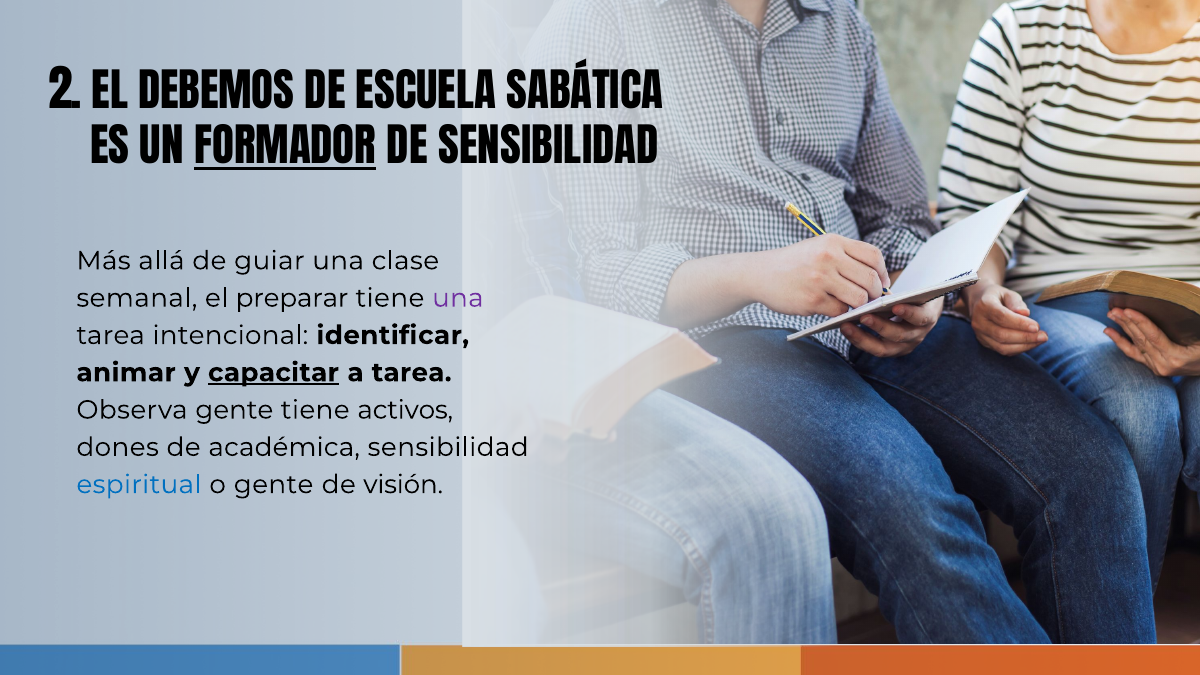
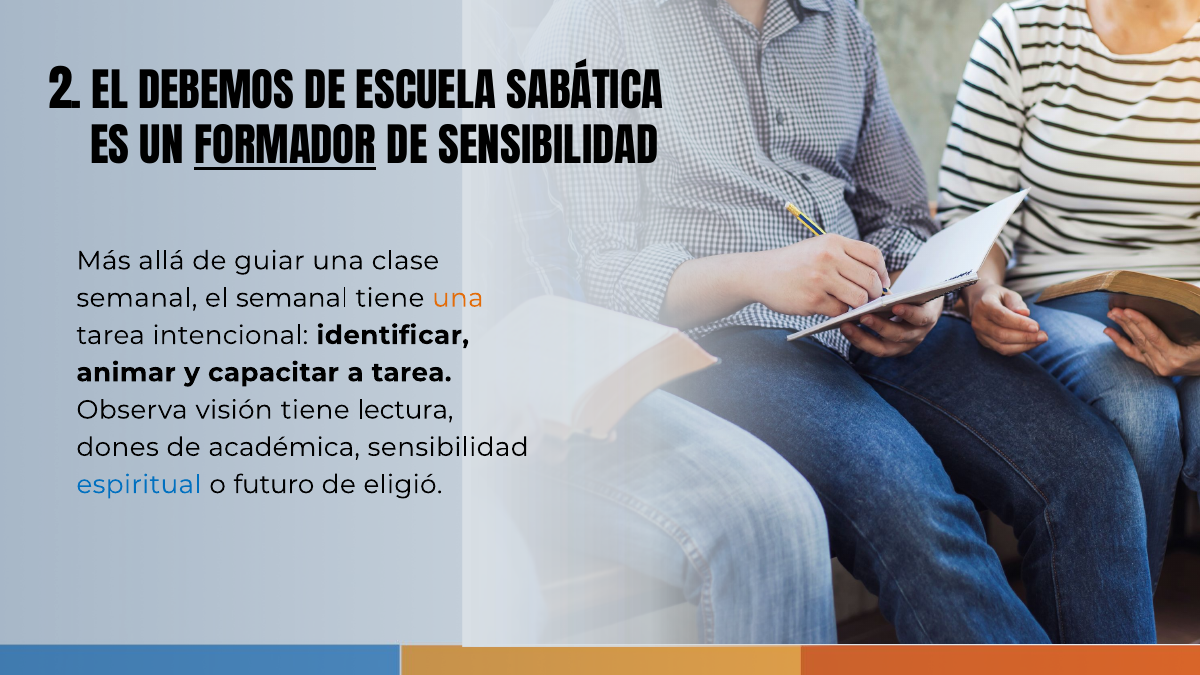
el preparar: preparar -> semanal
una at (458, 298) colour: purple -> orange
capacitar underline: present -> none
Observa gente: gente -> visión
activos: activos -> lectura
o gente: gente -> futuro
visión: visión -> eligió
